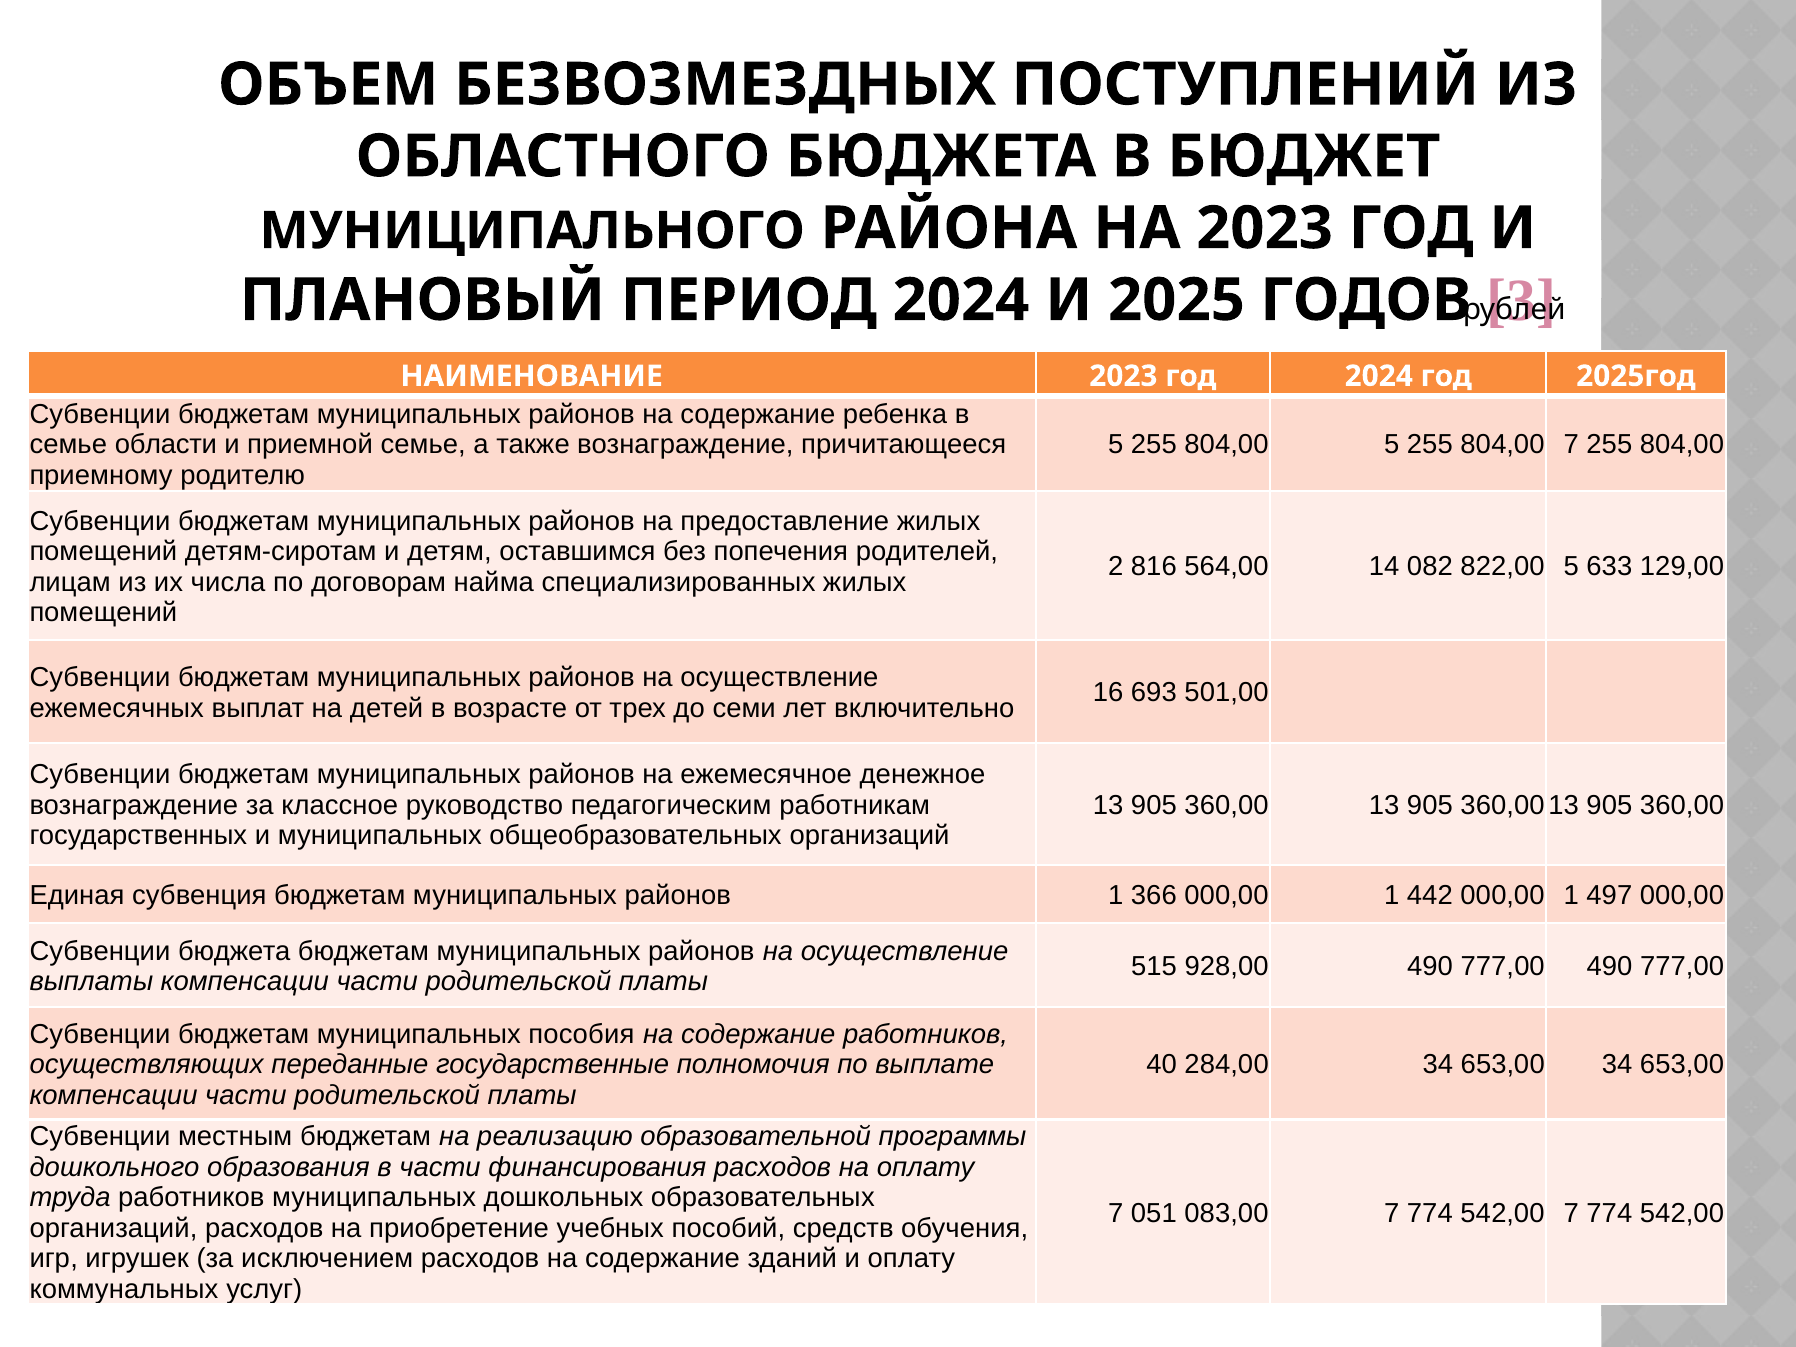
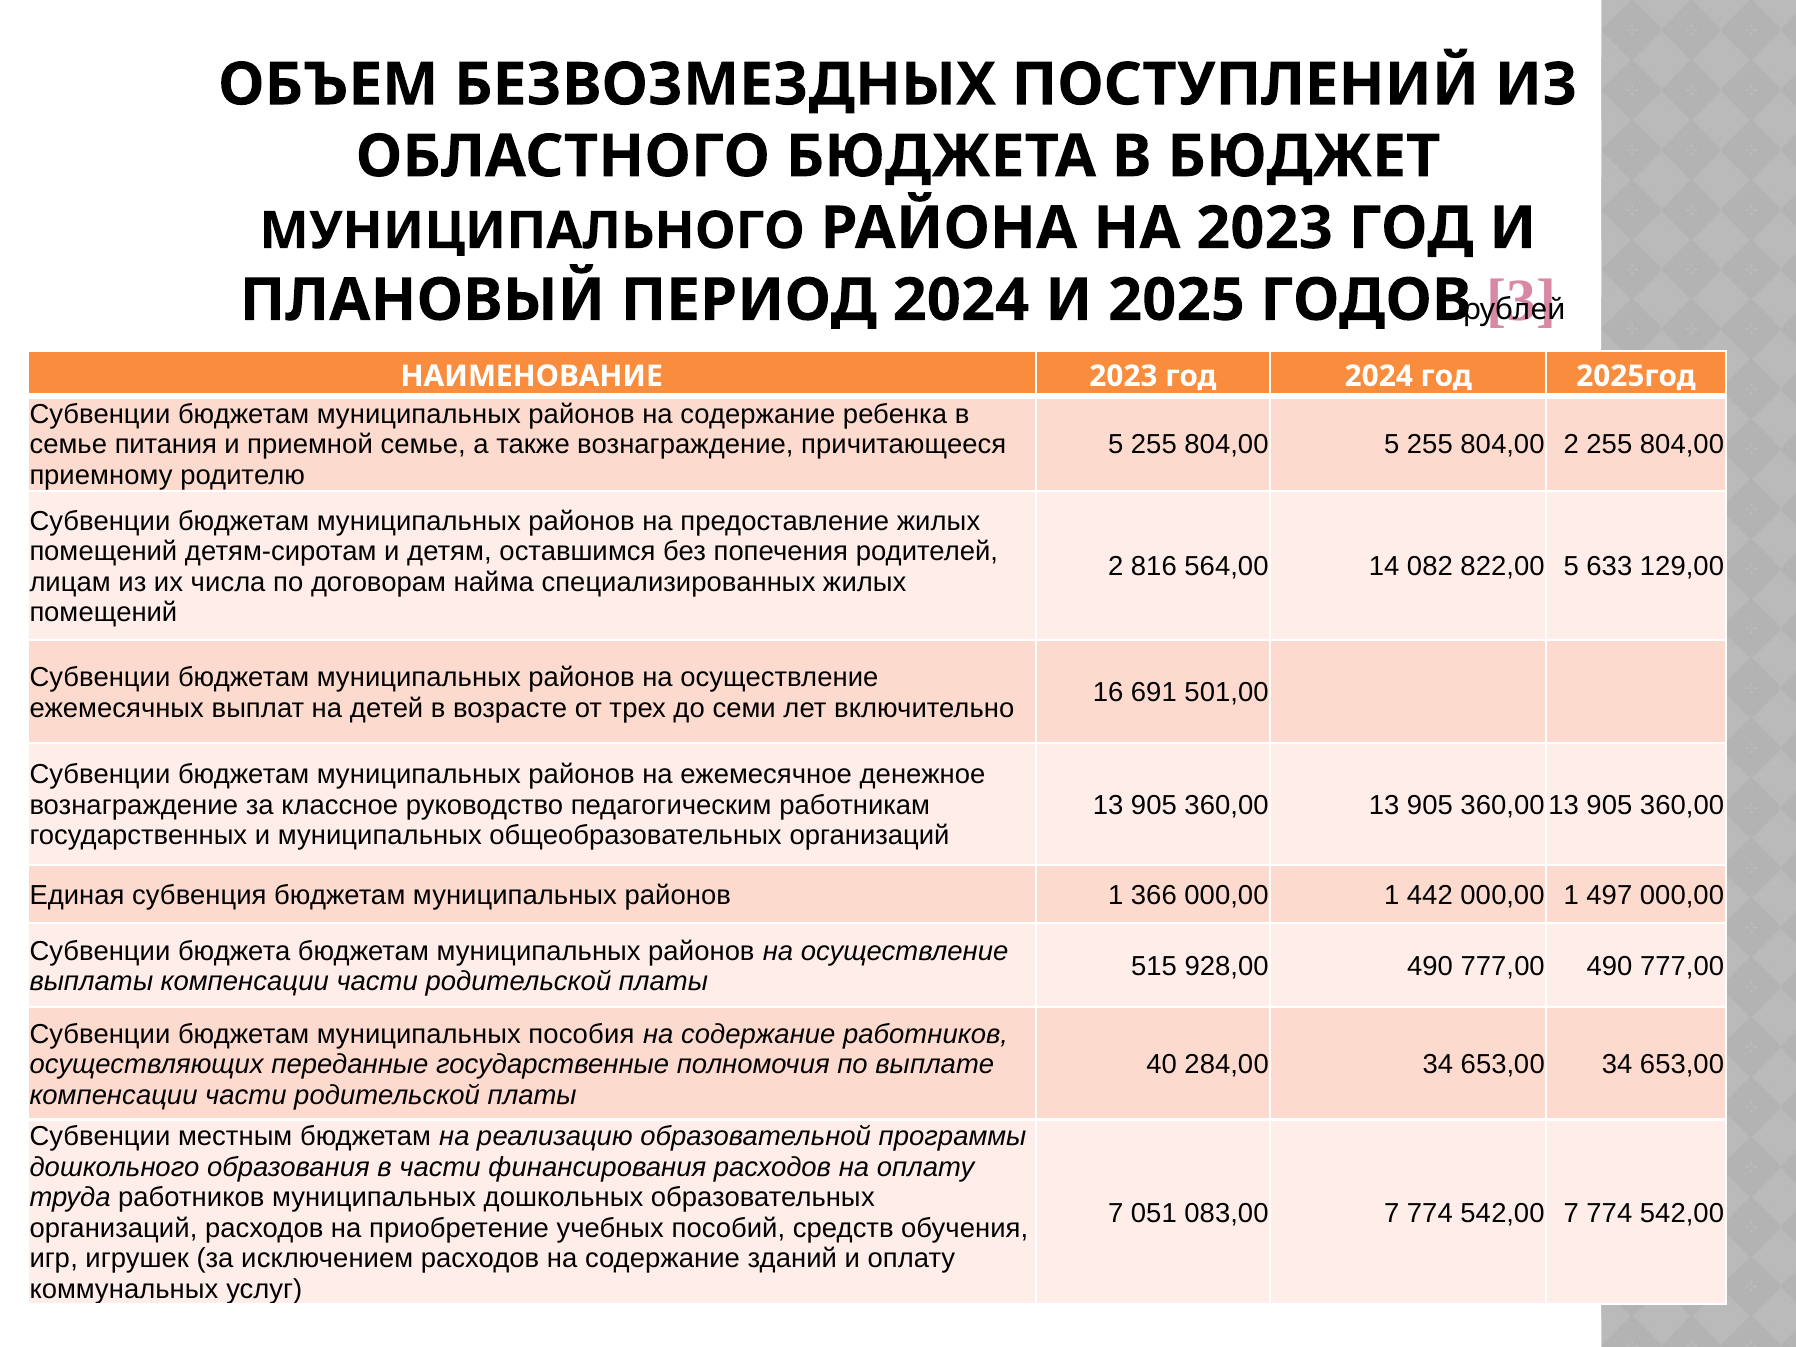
области: области -> питания
804,00 7: 7 -> 2
693: 693 -> 691
